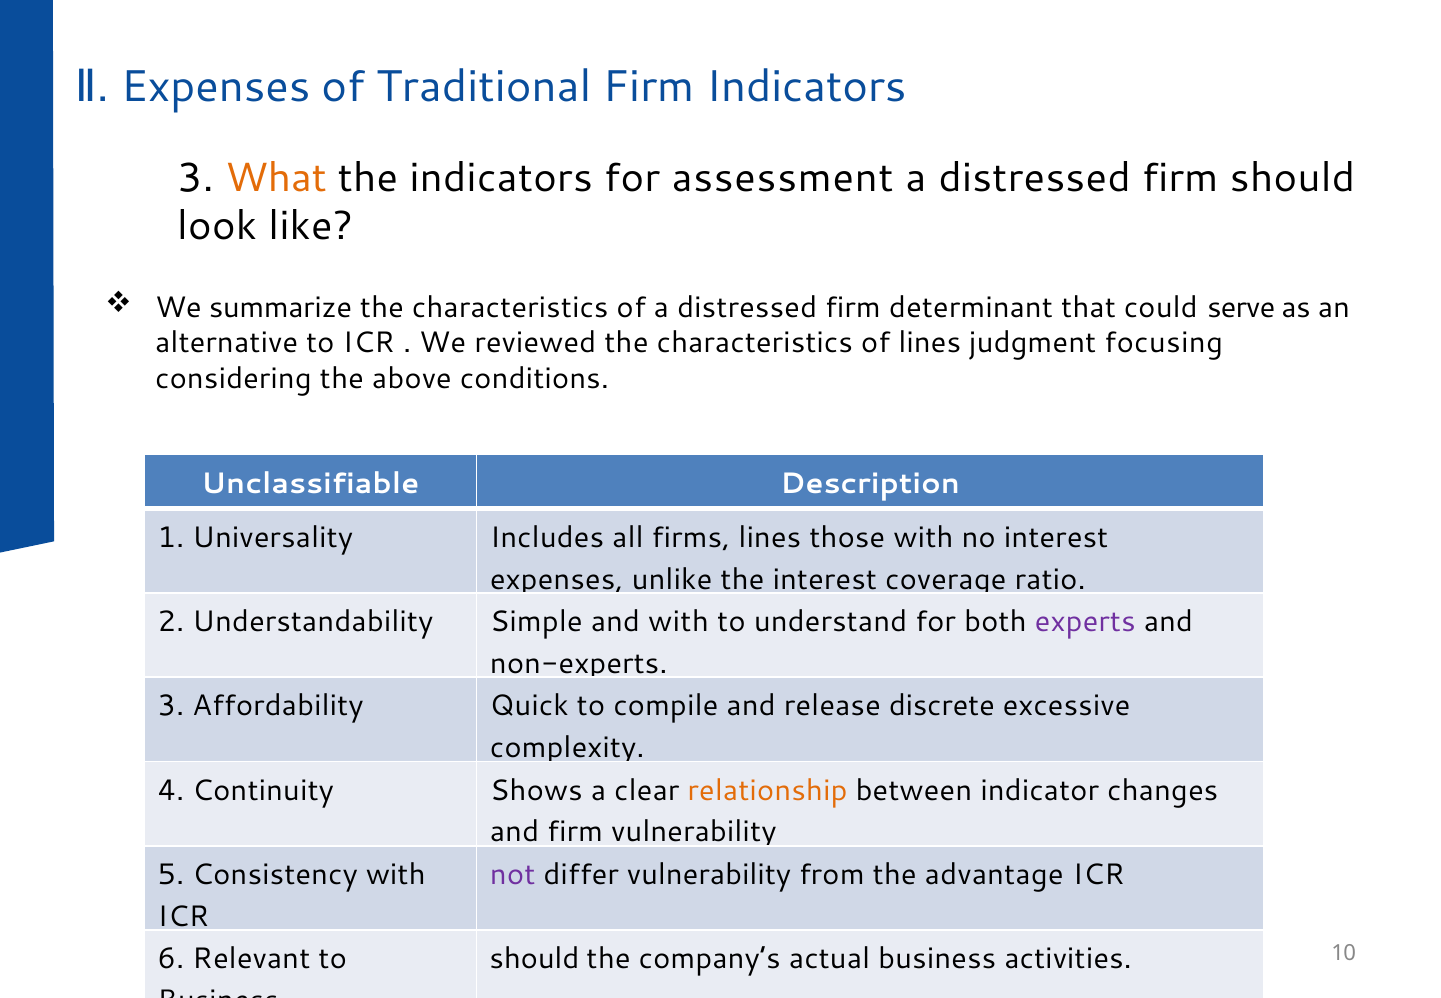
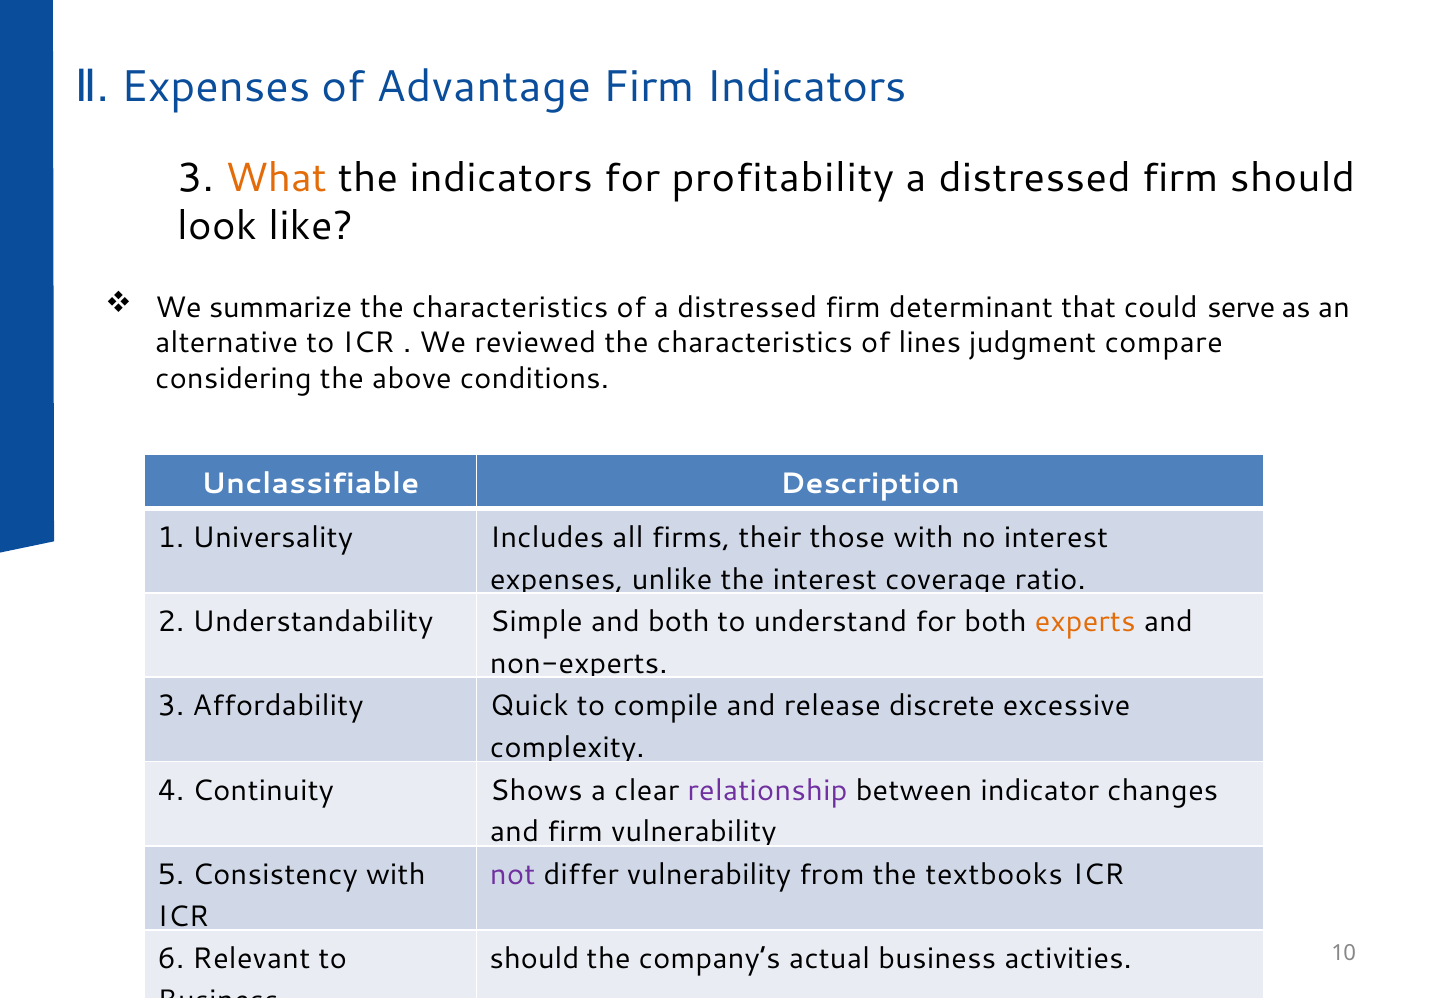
Traditional: Traditional -> Advantage
assessment: assessment -> profitability
focusing: focusing -> compare
firms lines: lines -> their
and with: with -> both
experts colour: purple -> orange
relationship colour: orange -> purple
advantage: advantage -> textbooks
